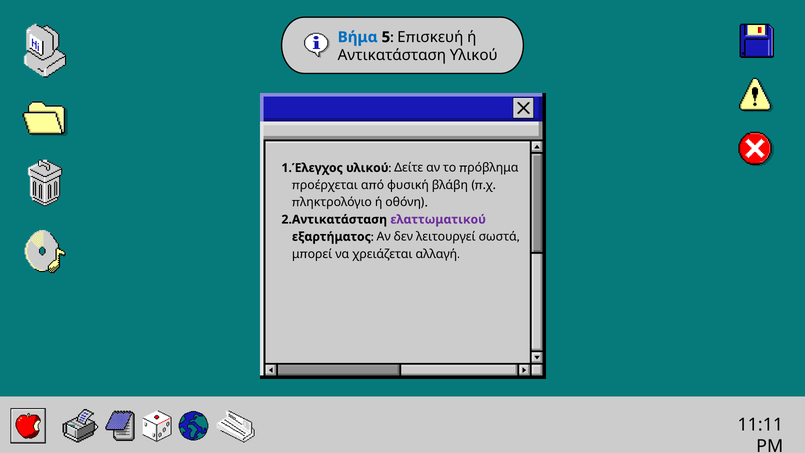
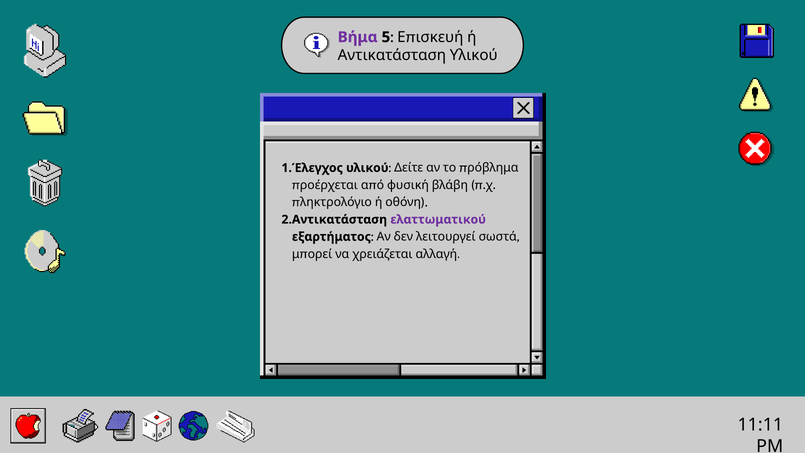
Βήμα colour: blue -> purple
